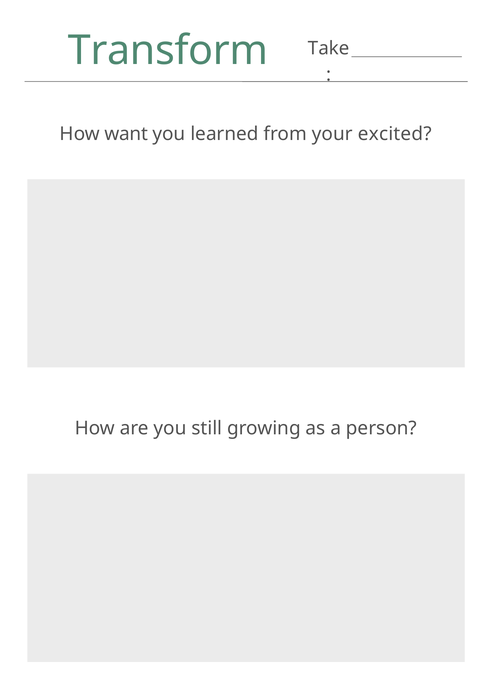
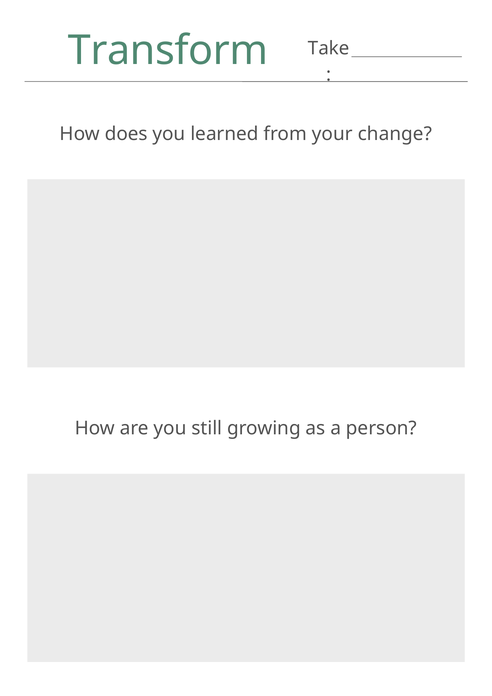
want: want -> does
excited: excited -> change
